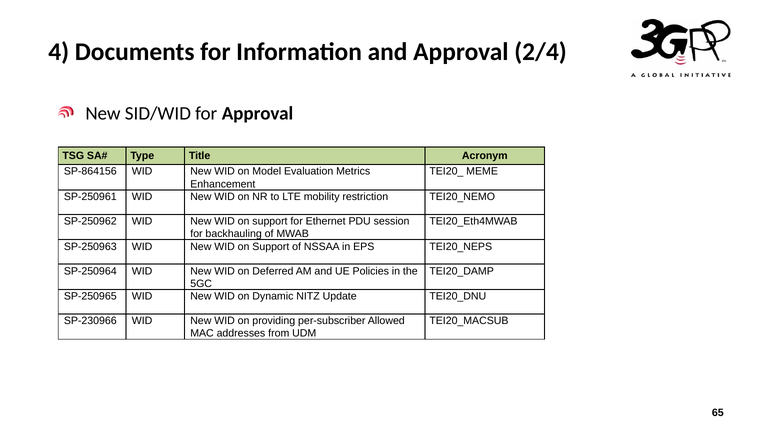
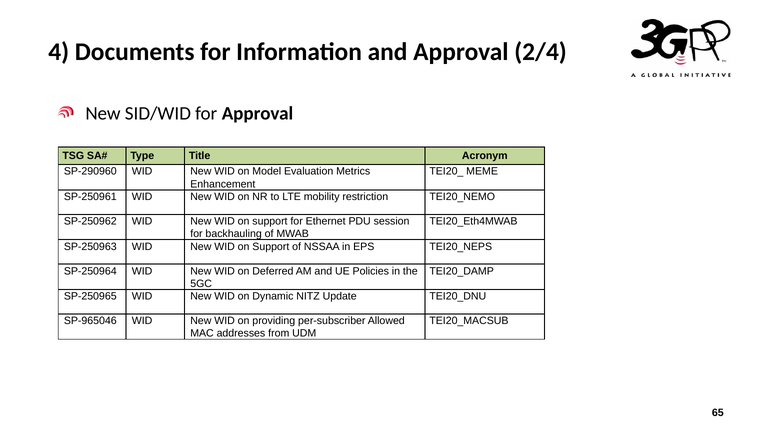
SP-864156: SP-864156 -> SP-290960
SP-230966: SP-230966 -> SP-965046
